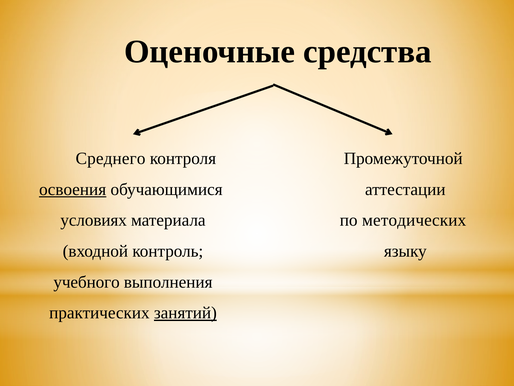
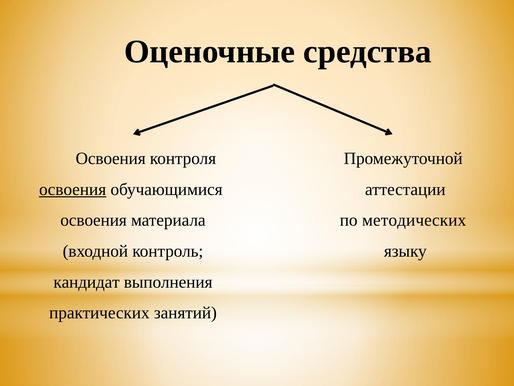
Среднего at (111, 158): Среднего -> Освоения
условиях at (94, 220): условиях -> освоения
учебного: учебного -> кандидат
занятий underline: present -> none
